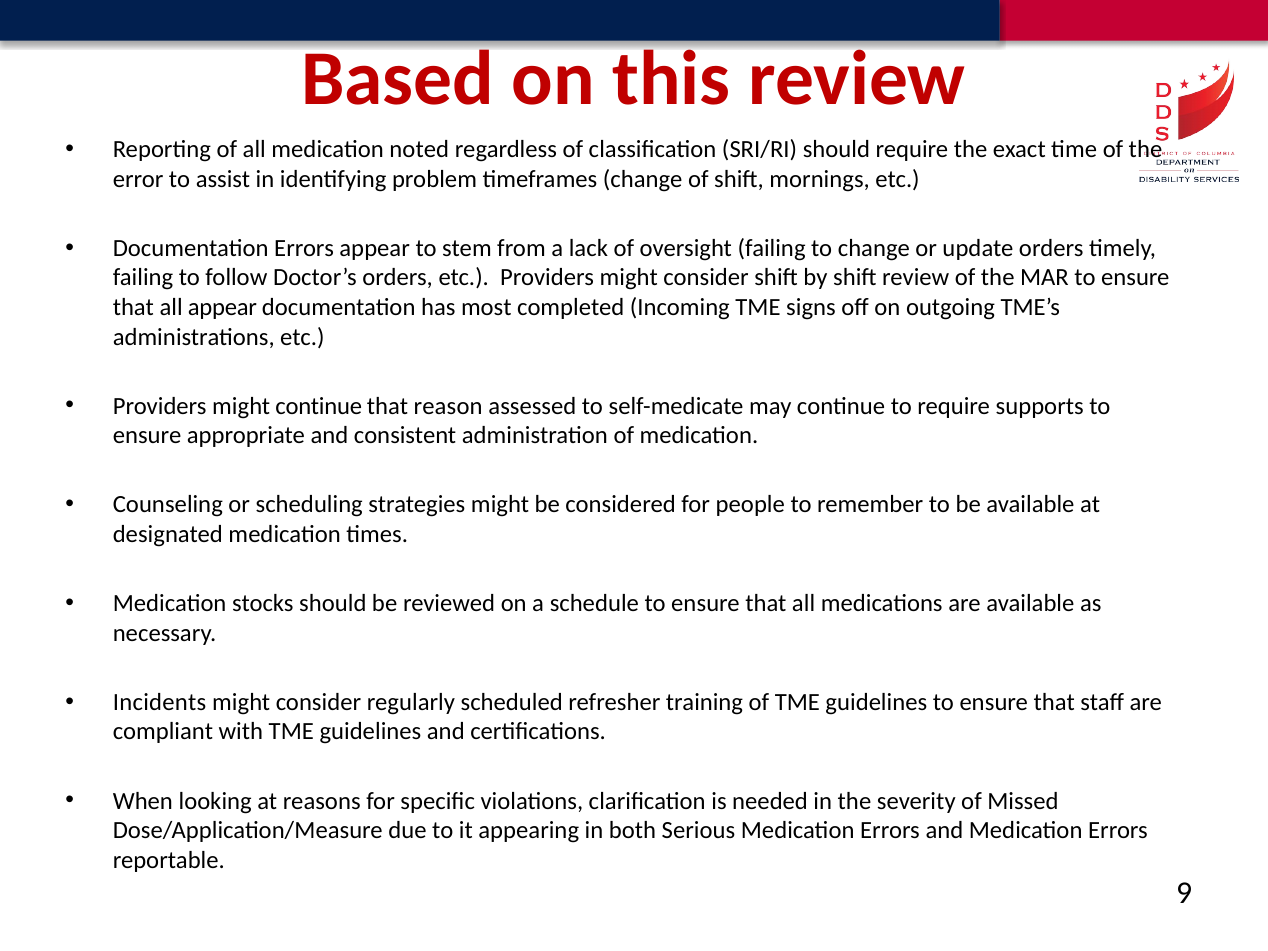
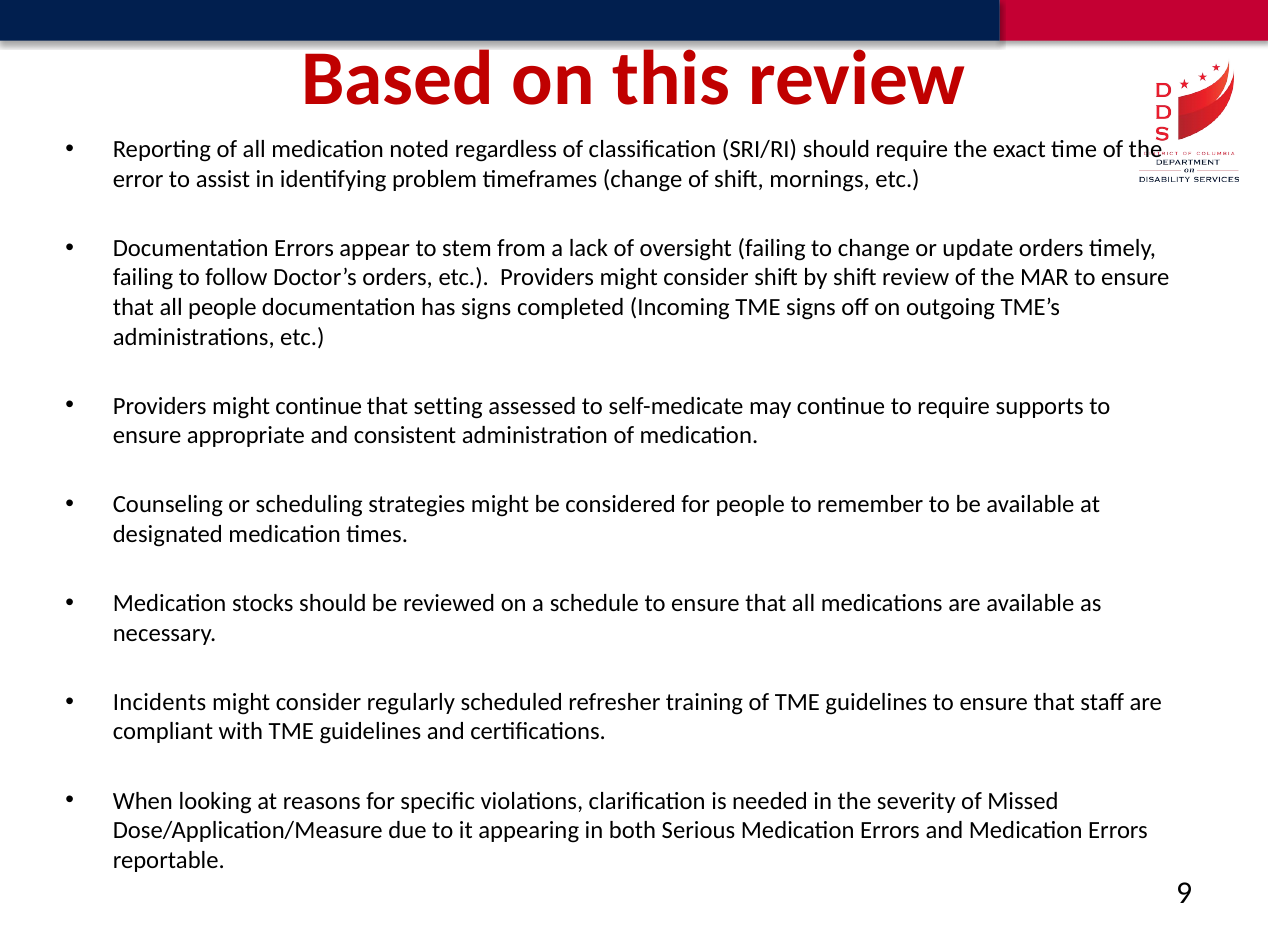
all appear: appear -> people
has most: most -> signs
reason: reason -> setting
